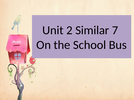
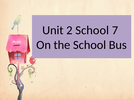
2 Similar: Similar -> School
